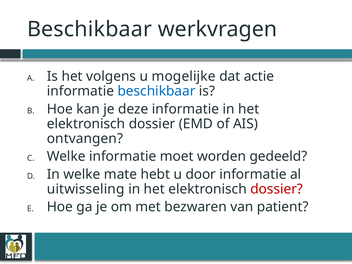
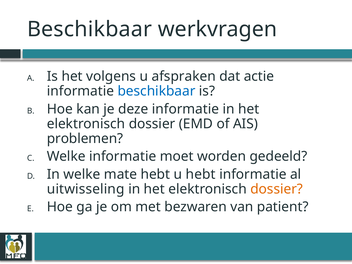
mogelijke: mogelijke -> afspraken
ontvangen: ontvangen -> problemen
u door: door -> hebt
dossier at (277, 189) colour: red -> orange
